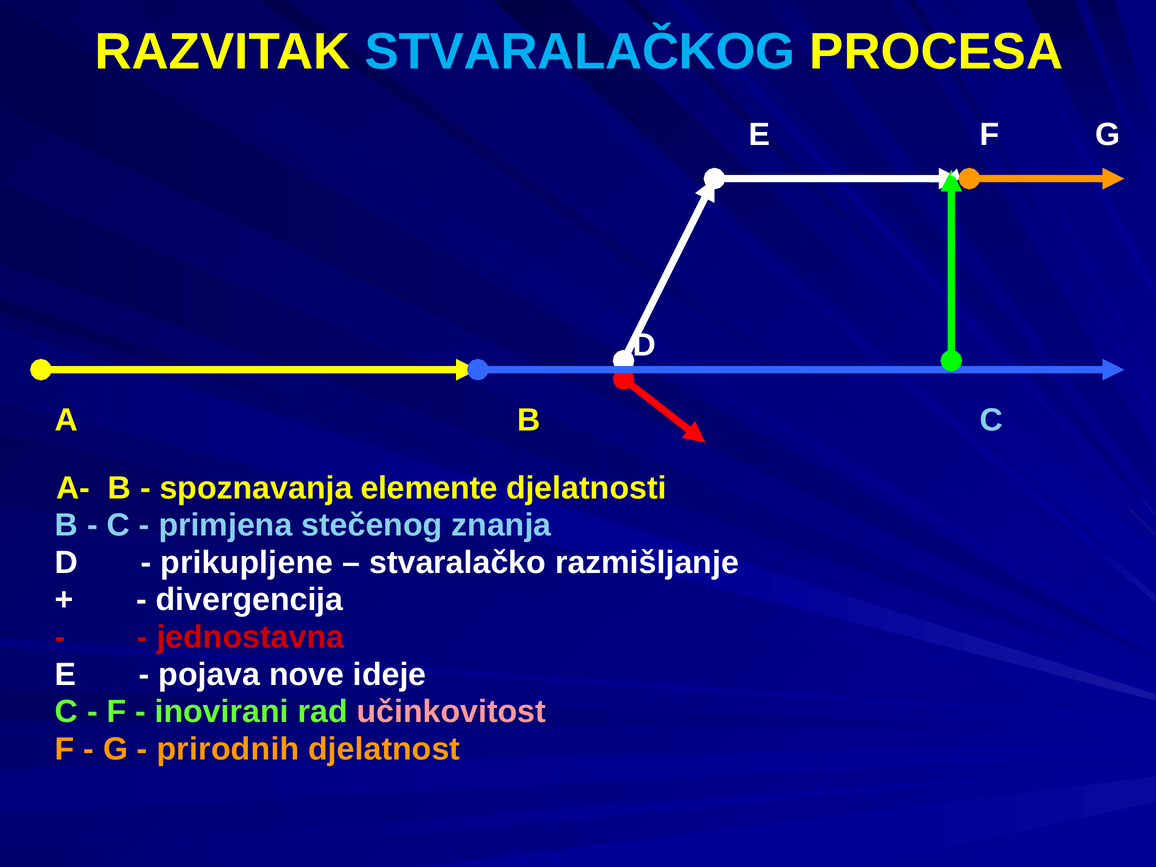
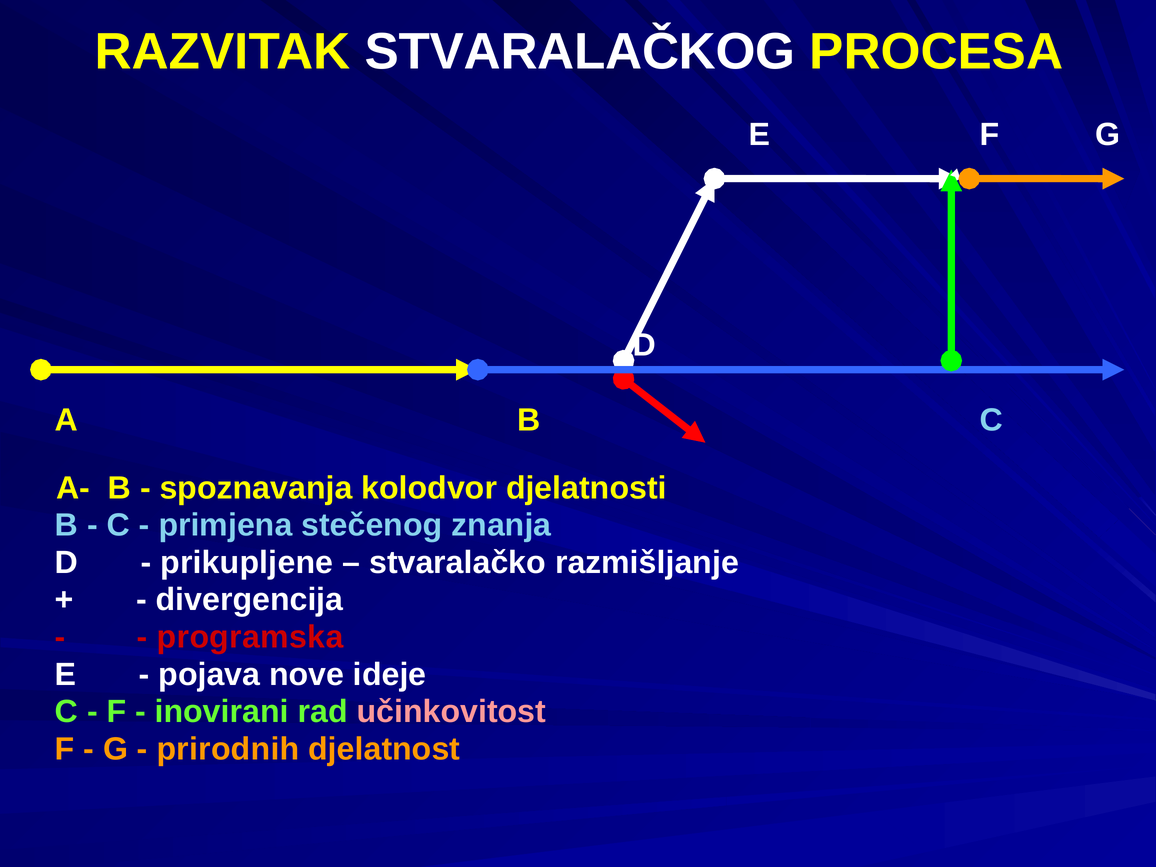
STVARALAČKOG colour: light blue -> white
elemente: elemente -> kolodvor
jednostavna: jednostavna -> programska
